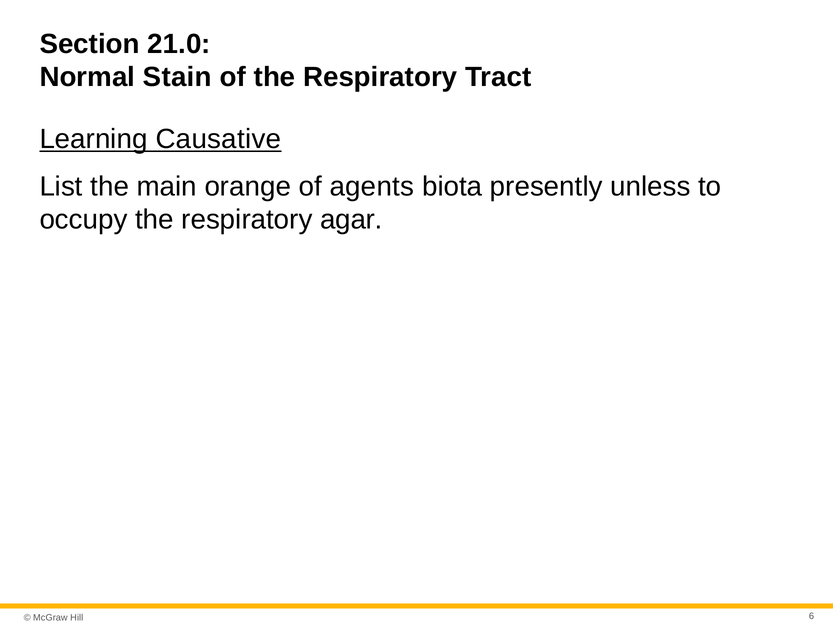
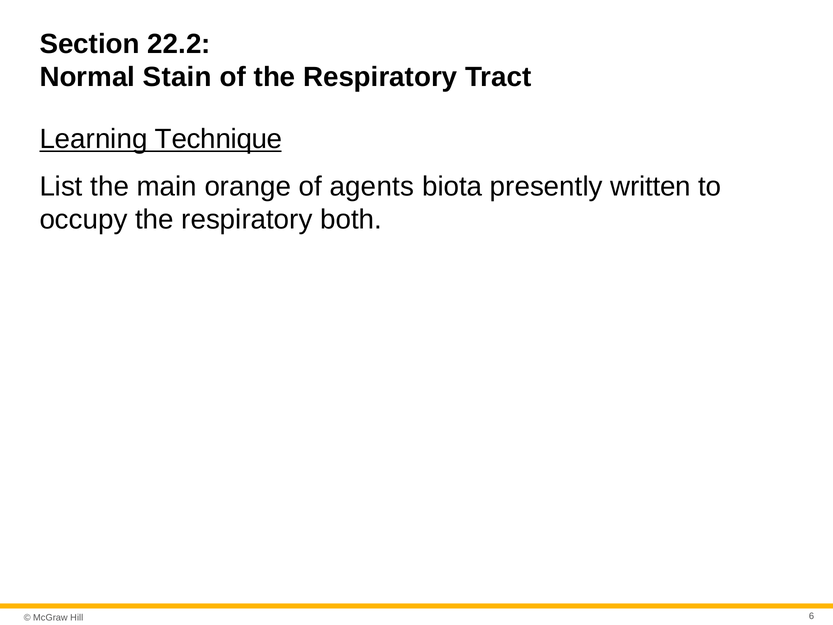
21.0: 21.0 -> 22.2
Causative: Causative -> Technique
unless: unless -> written
agar: agar -> both
